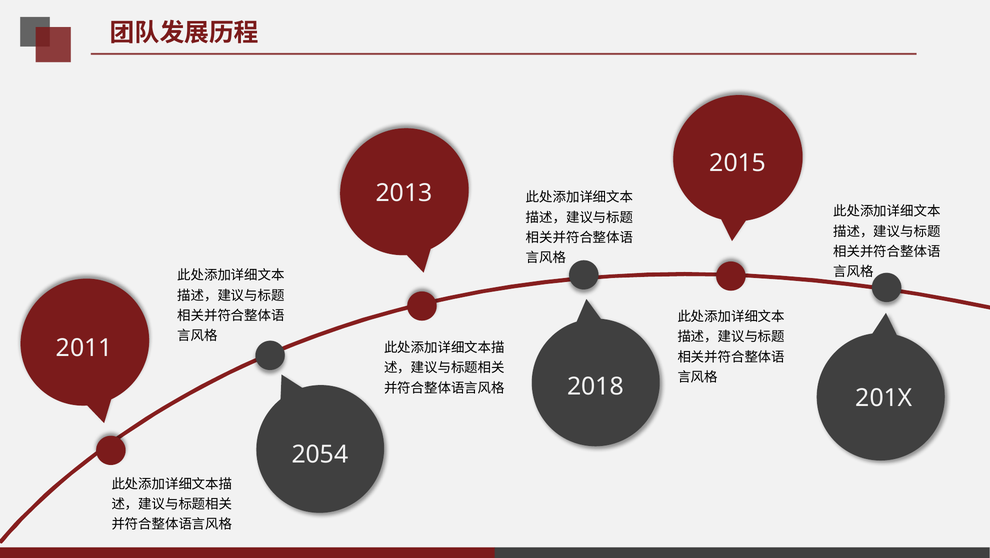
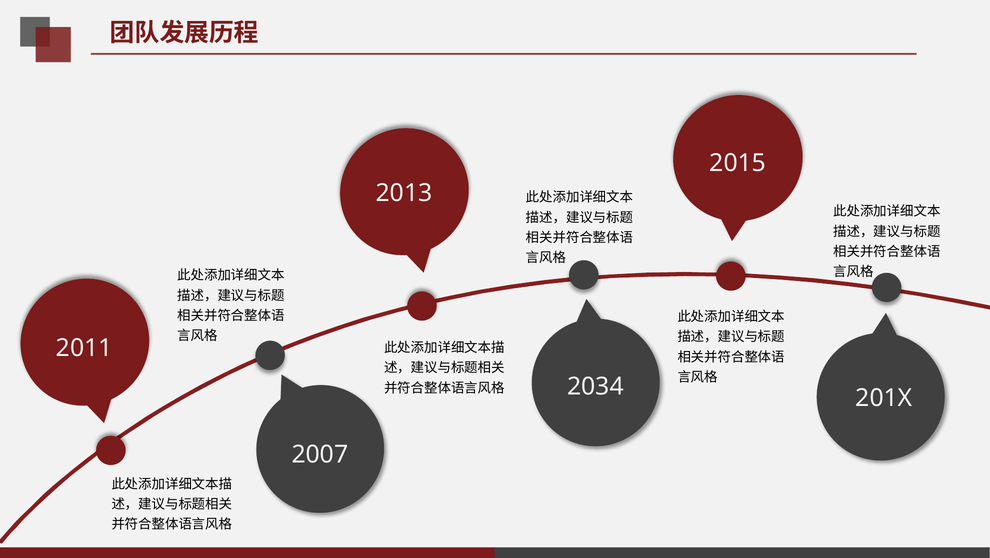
2018: 2018 -> 2034
2054: 2054 -> 2007
